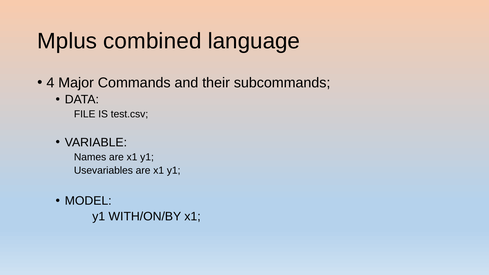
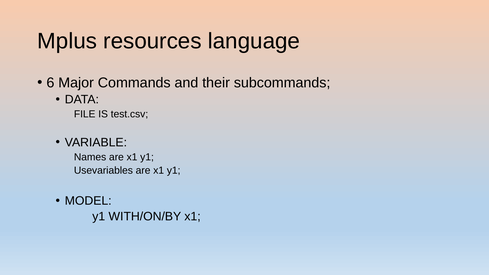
combined: combined -> resources
4: 4 -> 6
